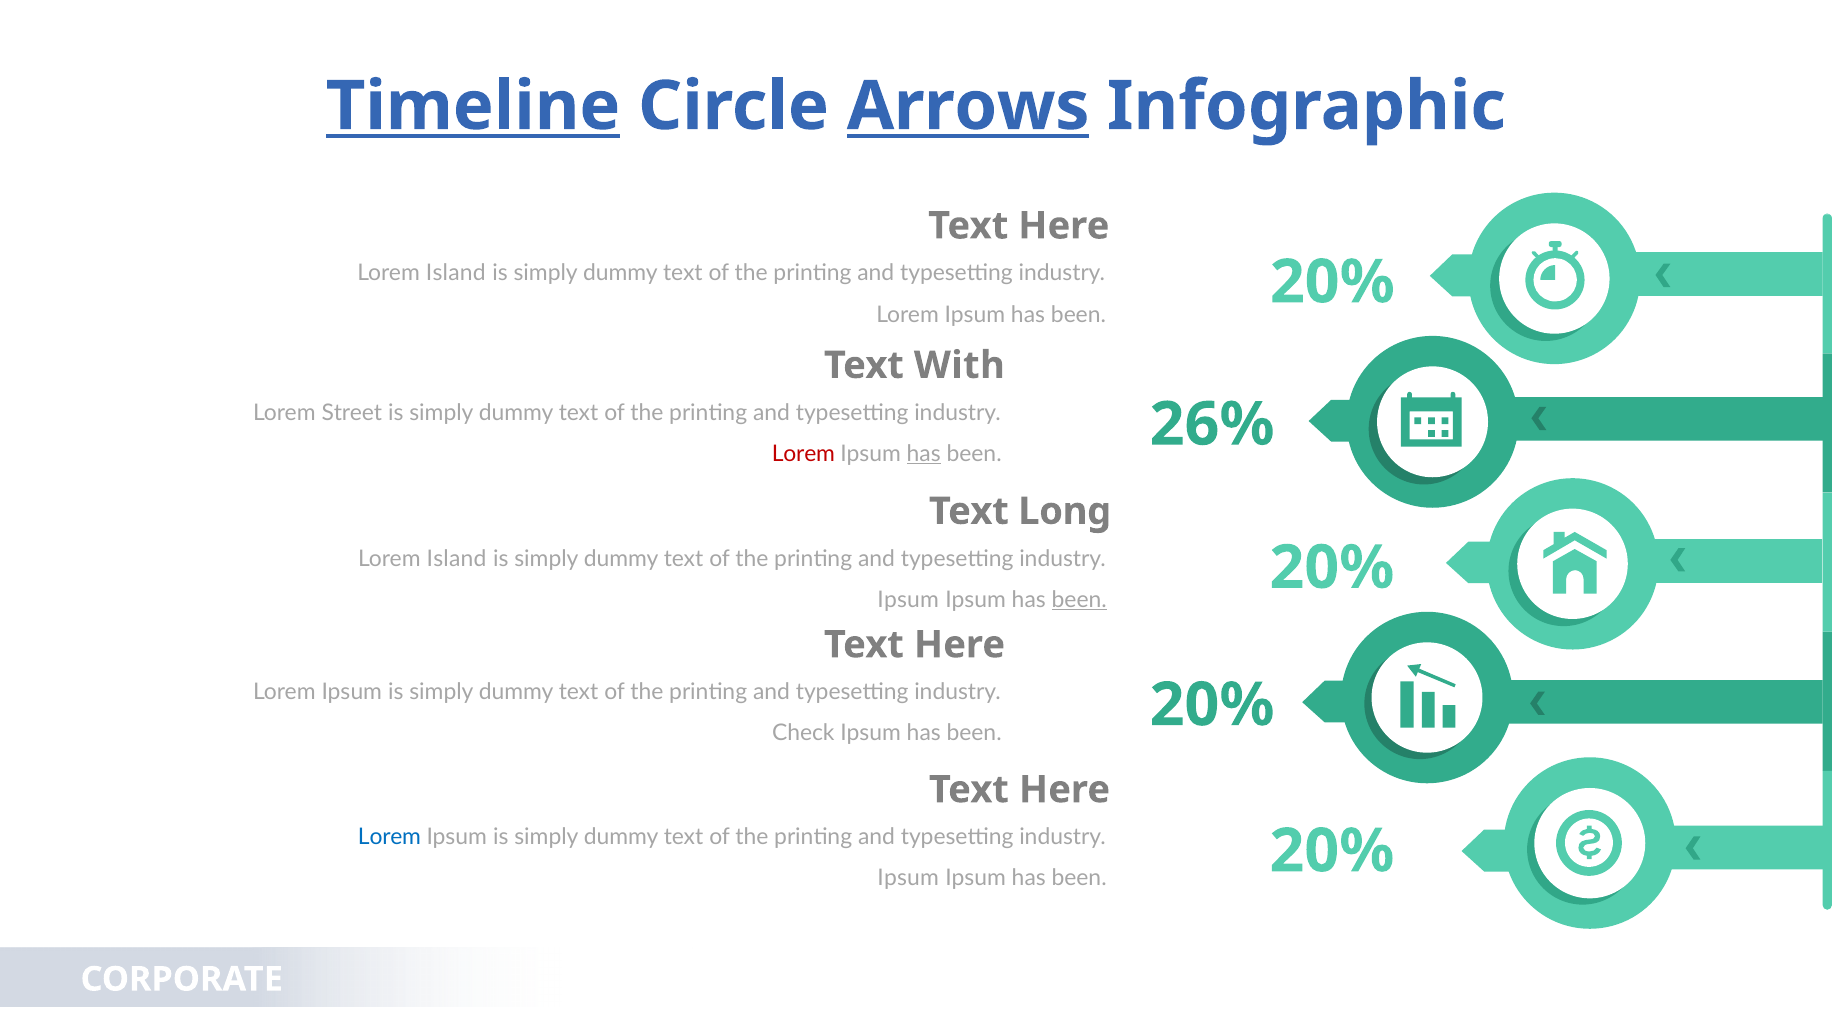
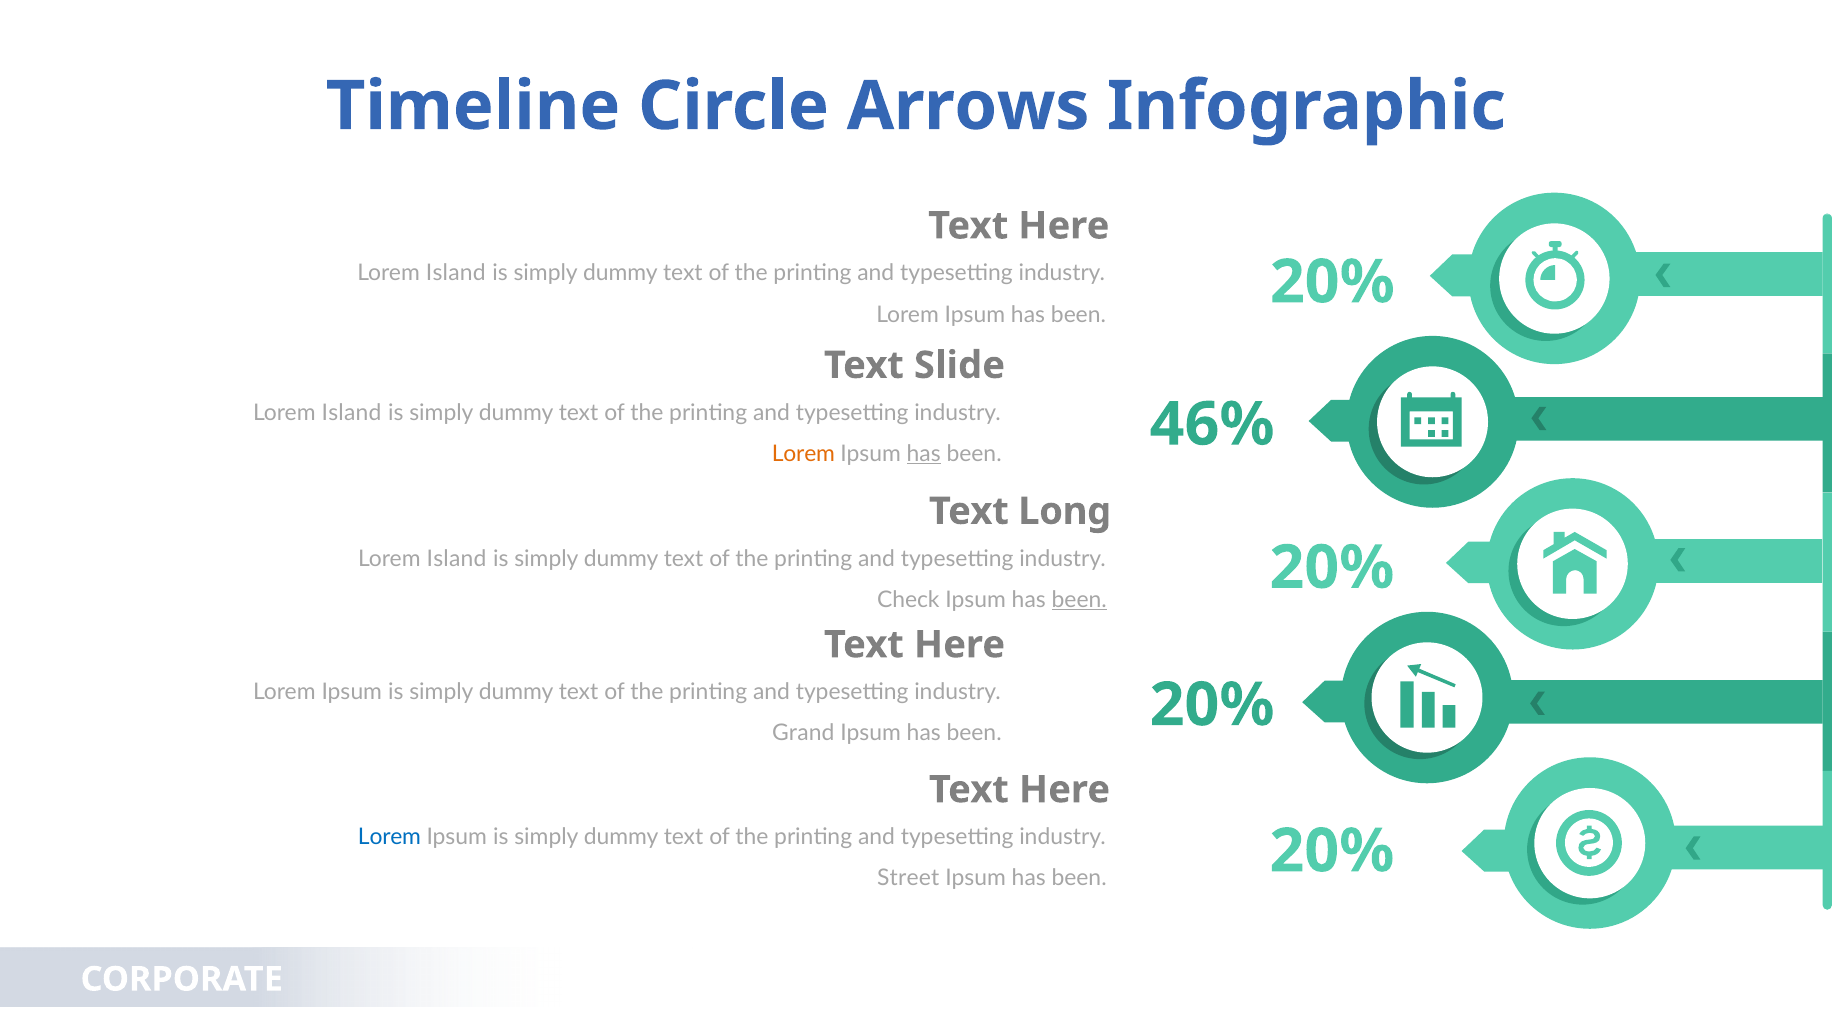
Timeline underline: present -> none
Arrows underline: present -> none
With: With -> Slide
Street at (352, 413): Street -> Island
26%: 26% -> 46%
Lorem at (803, 454) colour: red -> orange
Ipsum at (908, 600): Ipsum -> Check
Check: Check -> Grand
Ipsum at (908, 879): Ipsum -> Street
